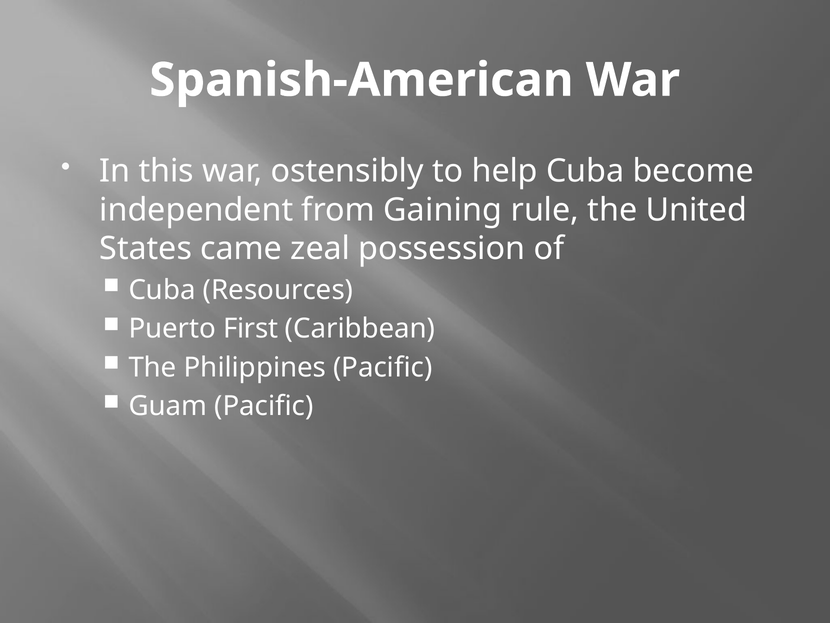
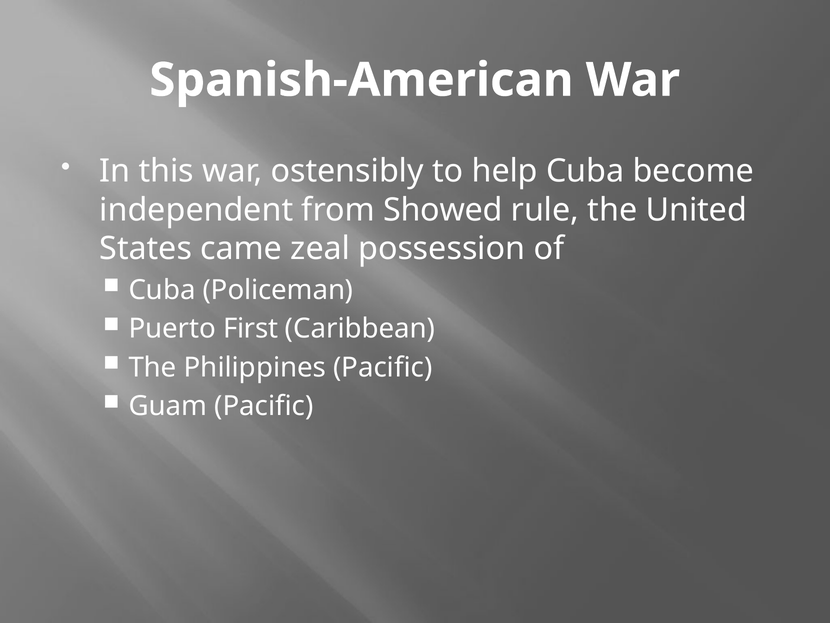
Gaining: Gaining -> Showed
Resources: Resources -> Policeman
